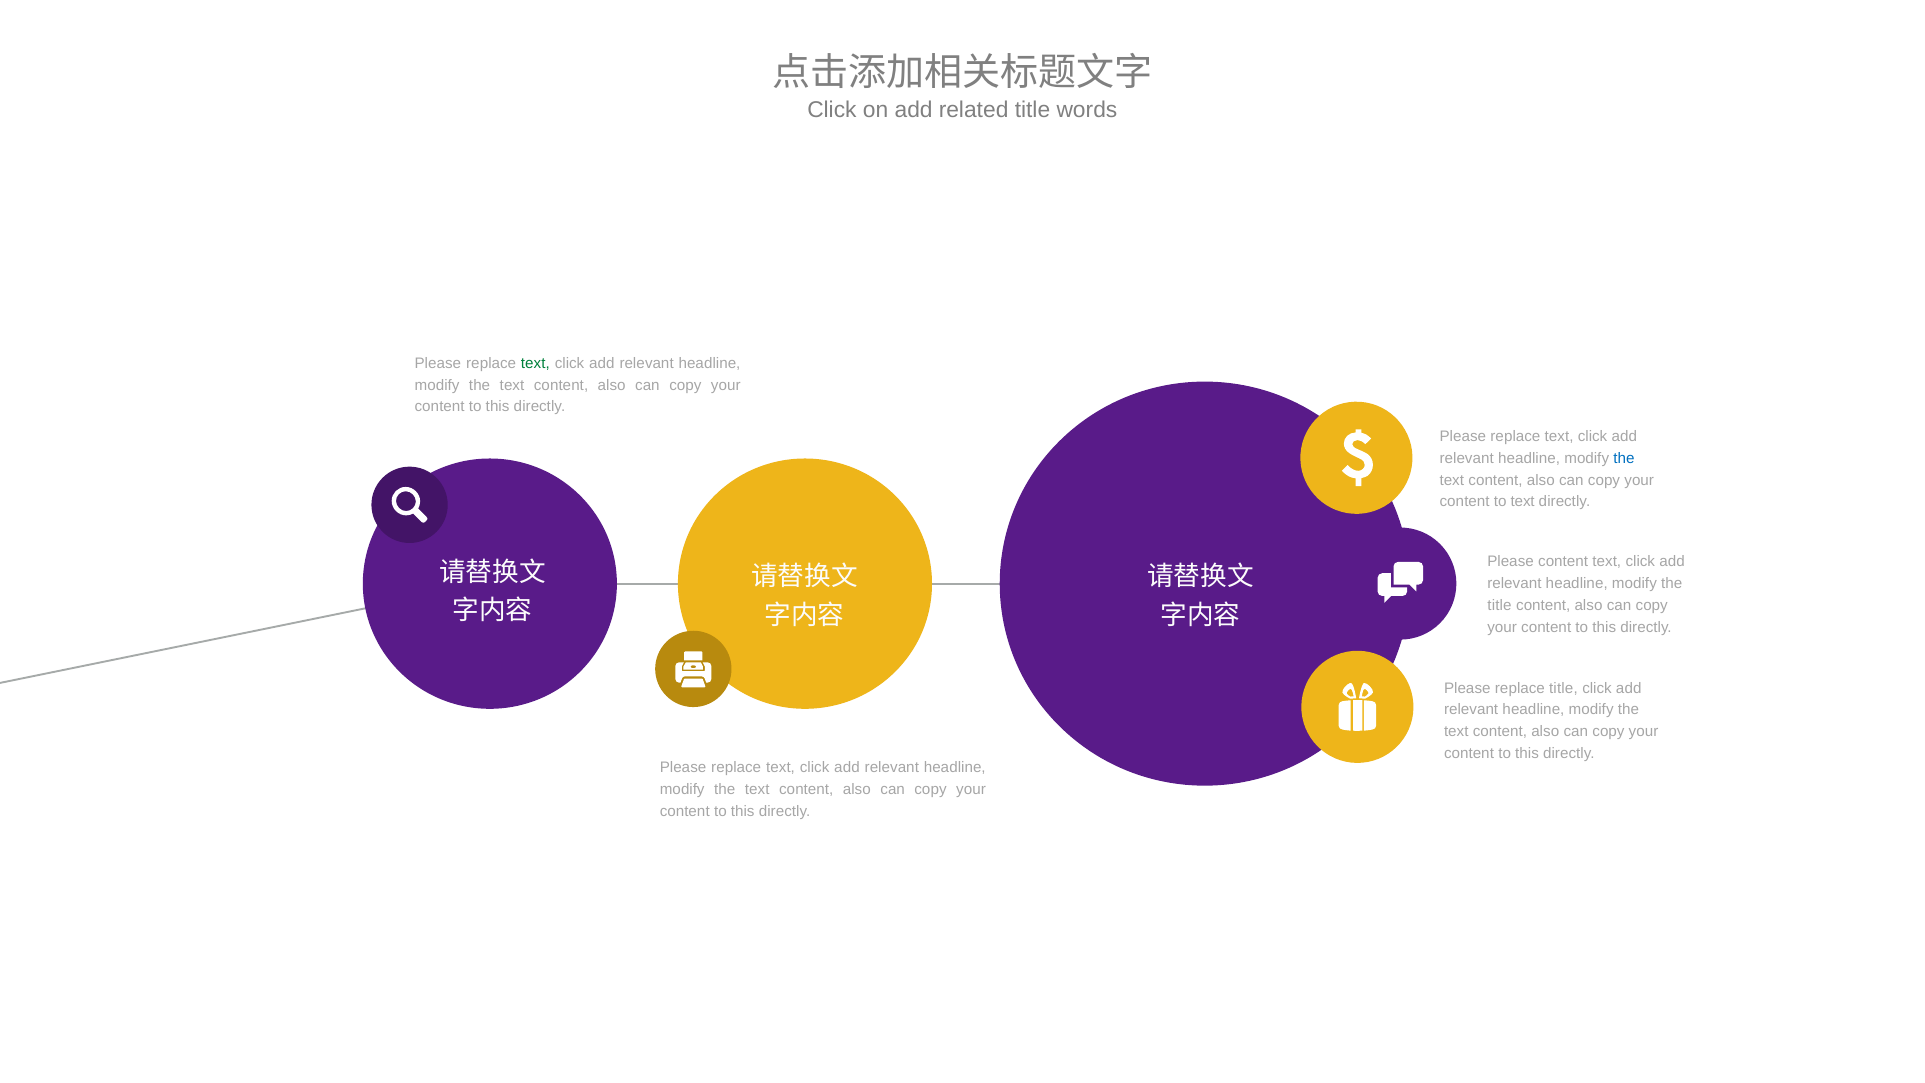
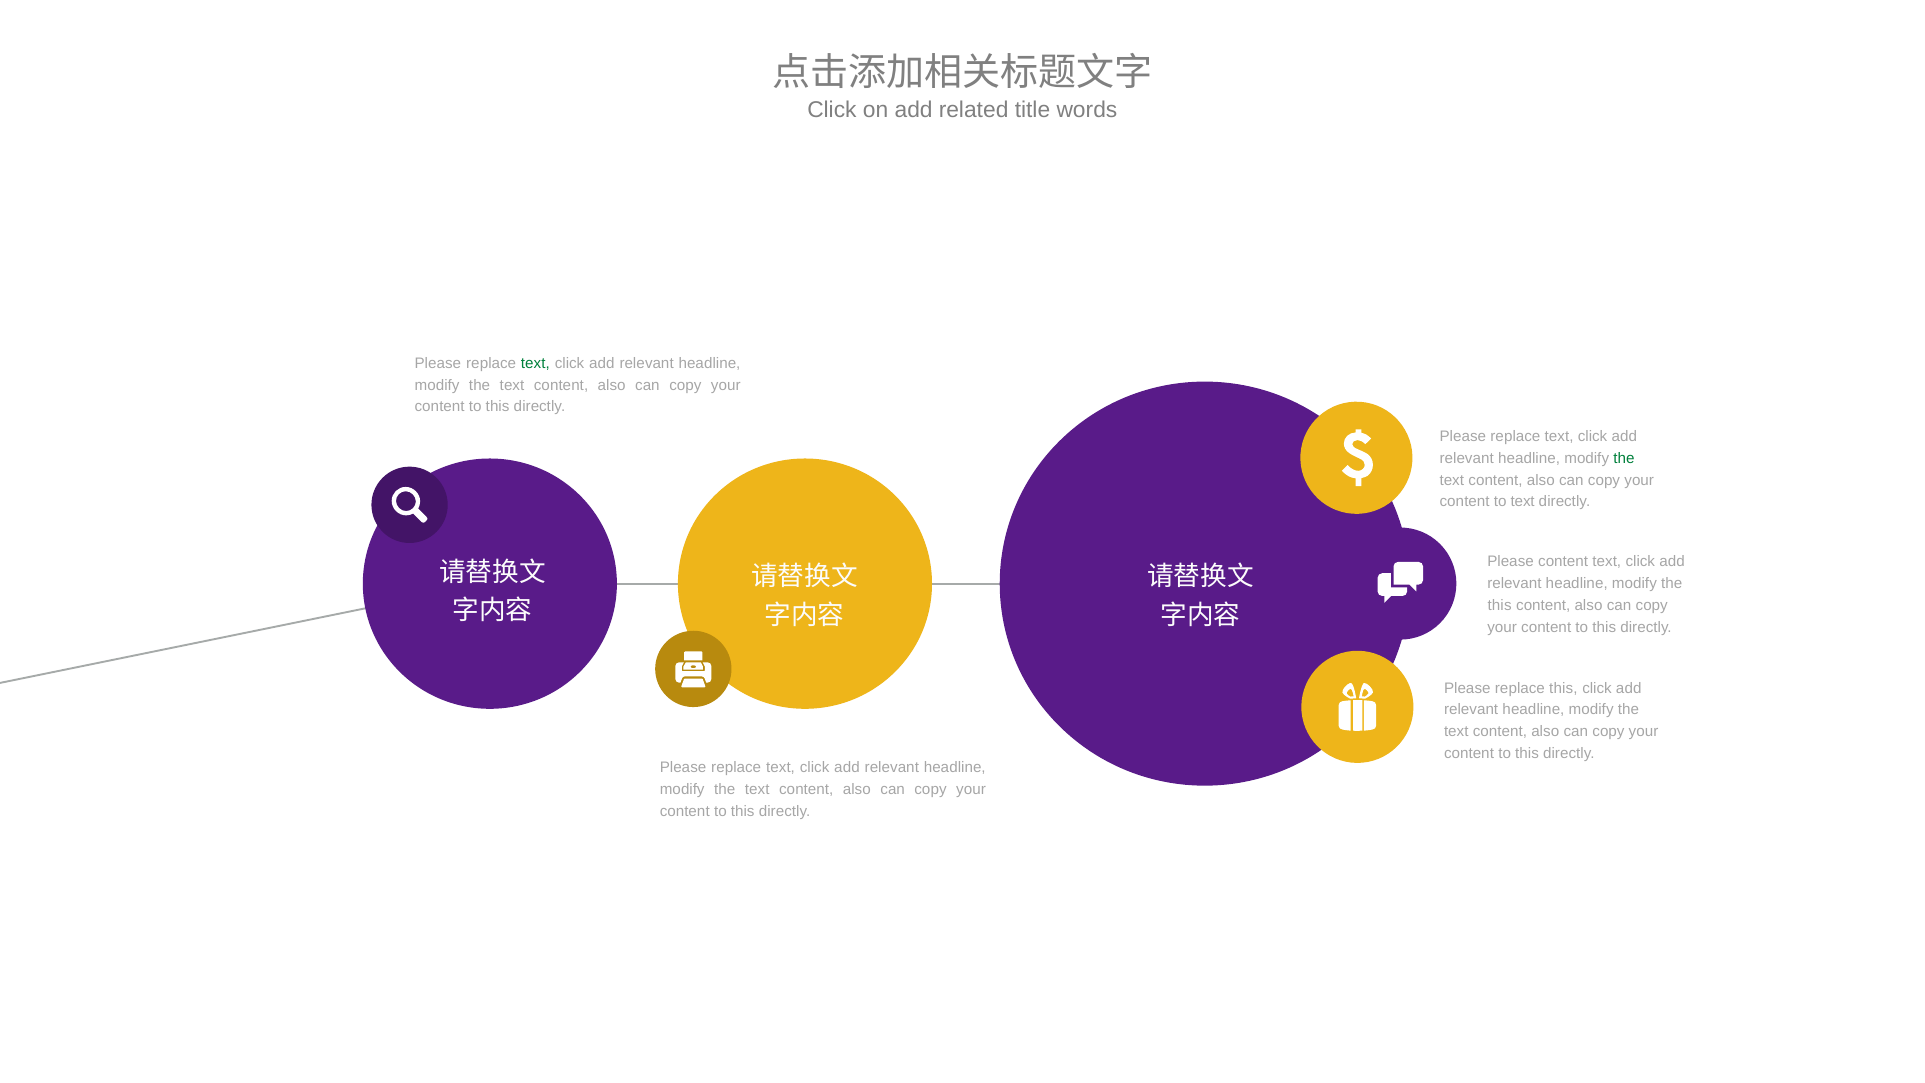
the at (1624, 458) colour: blue -> green
title at (1500, 605): title -> this
replace title: title -> this
